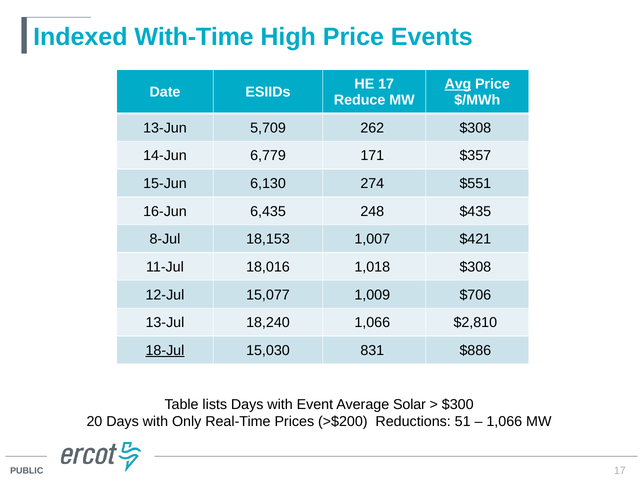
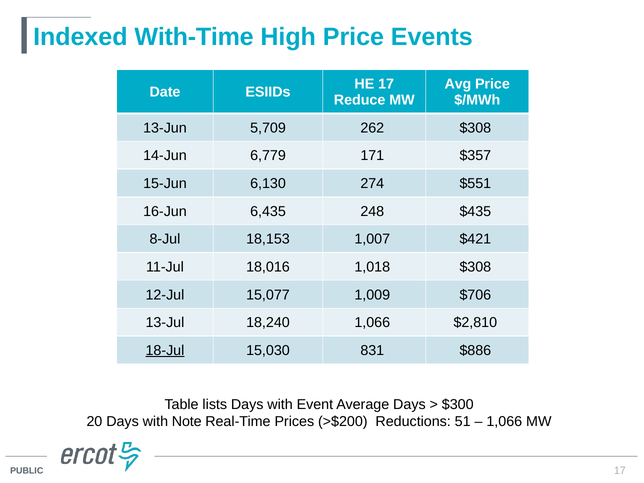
Avg underline: present -> none
Average Solar: Solar -> Days
Only: Only -> Note
